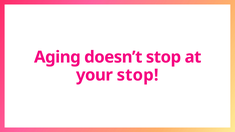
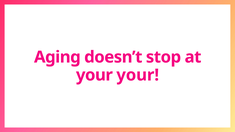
your stop: stop -> your
